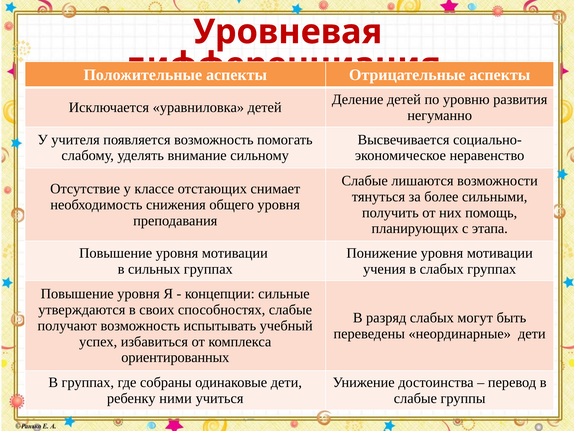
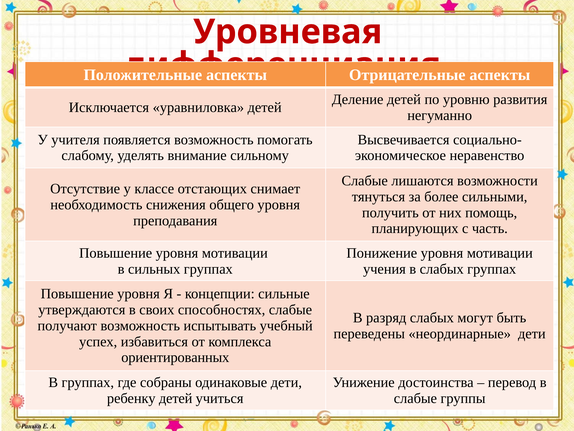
этапа: этапа -> часть
ребенку ними: ними -> детей
